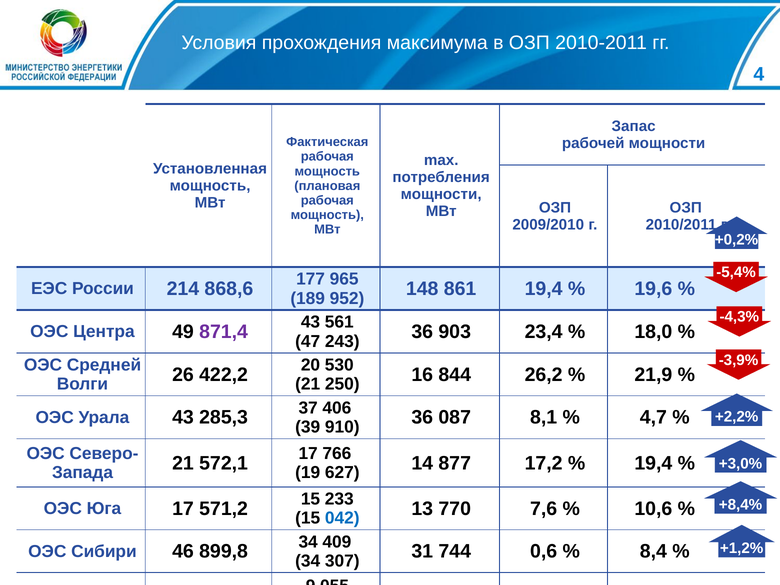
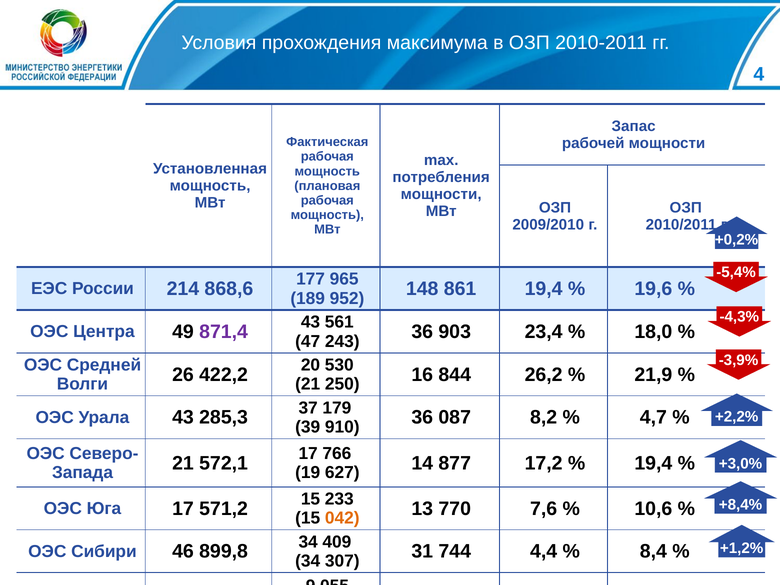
406: 406 -> 179
8,1: 8,1 -> 8,2
042 colour: blue -> orange
0,6: 0,6 -> 4,4
